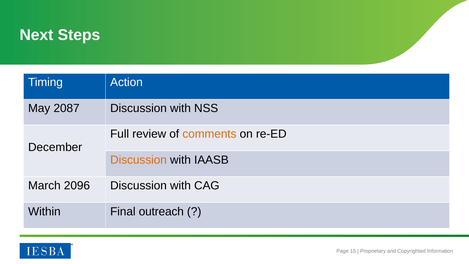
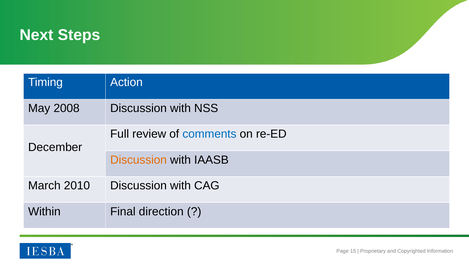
2087: 2087 -> 2008
comments colour: orange -> blue
2096: 2096 -> 2010
outreach: outreach -> direction
